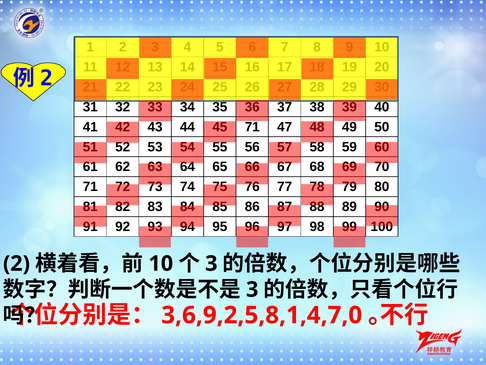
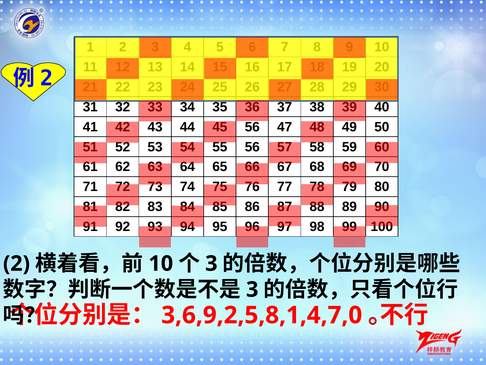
71 at (252, 127): 71 -> 56
